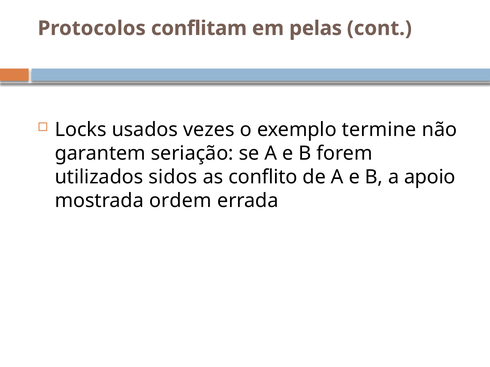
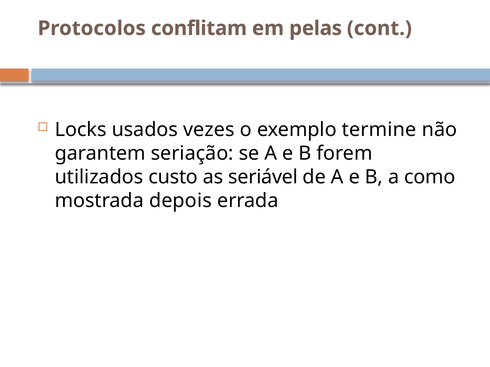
sidos: sidos -> custo
conflito: conflito -> seriável
apoio: apoio -> como
ordem: ordem -> depois
